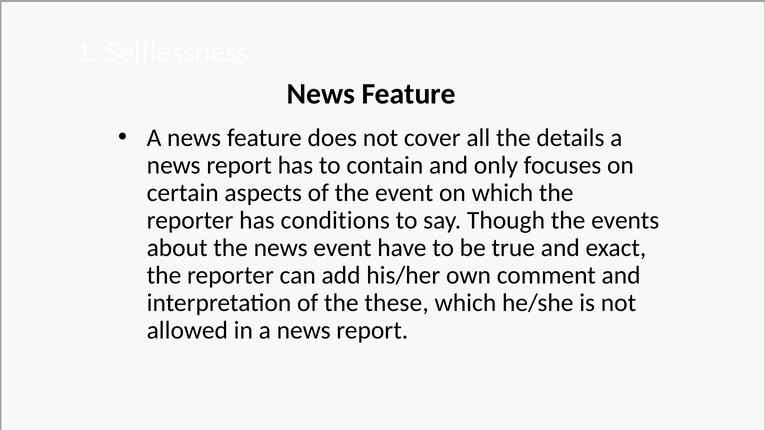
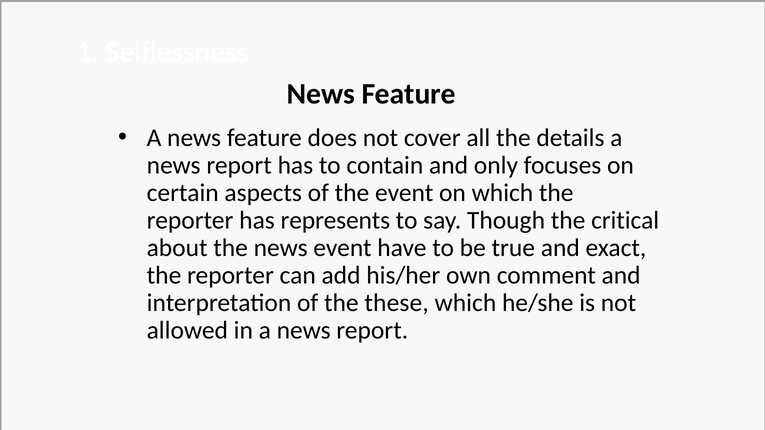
conditions: conditions -> represents
events: events -> critical
